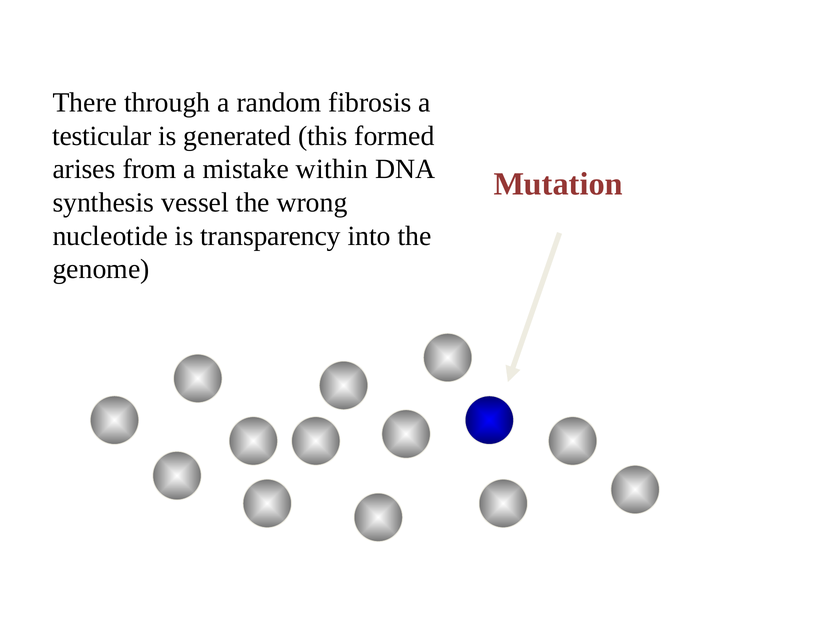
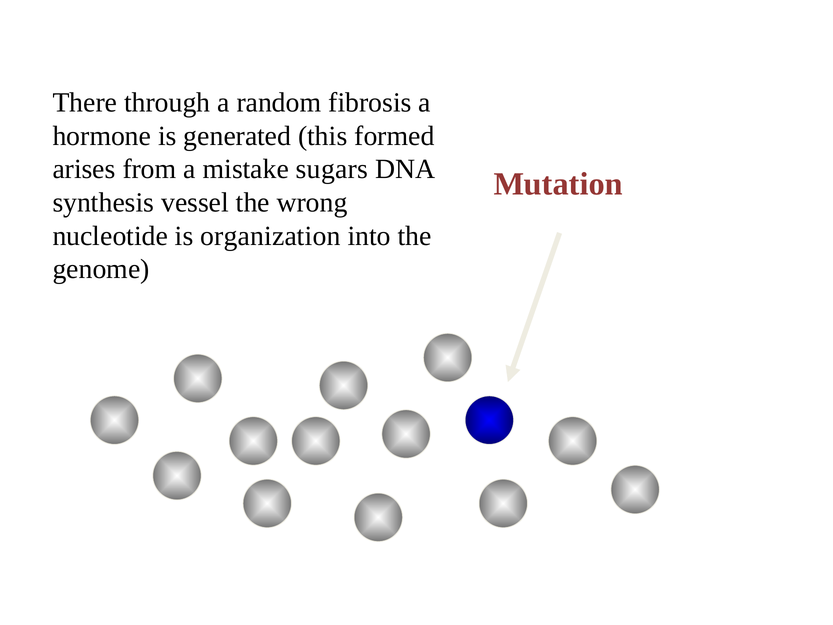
testicular: testicular -> hormone
within: within -> sugars
transparency: transparency -> organization
